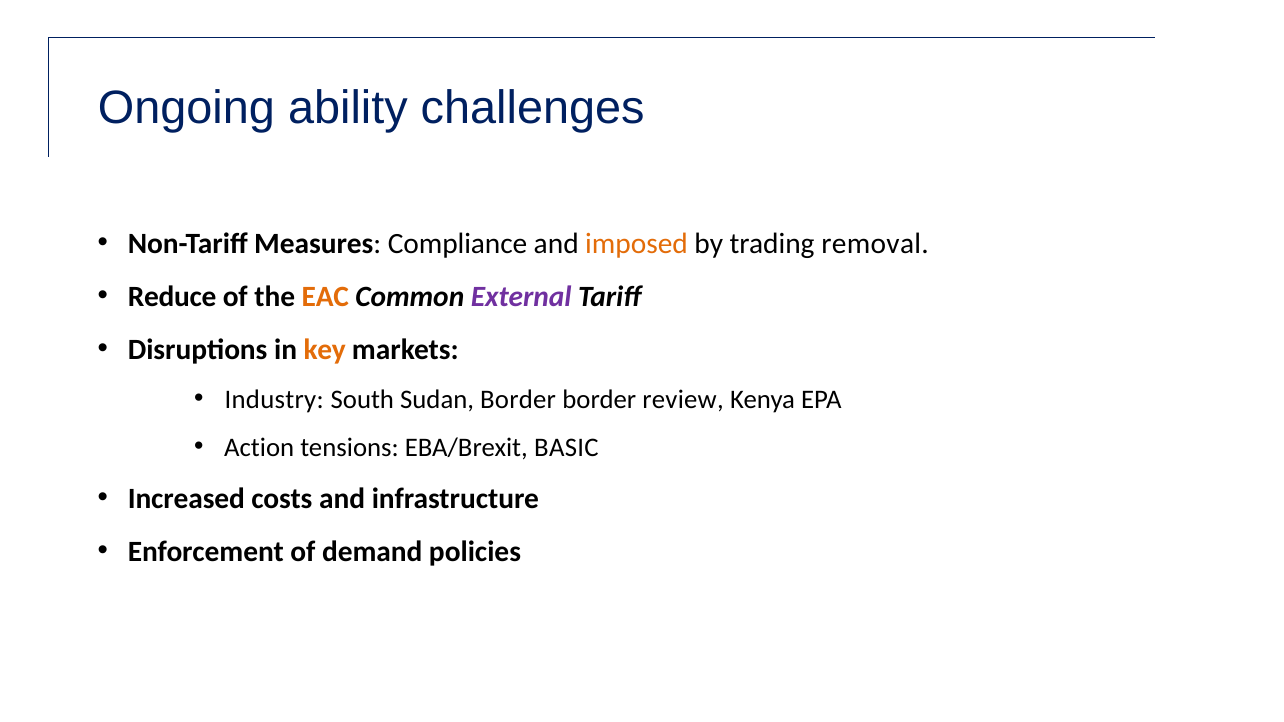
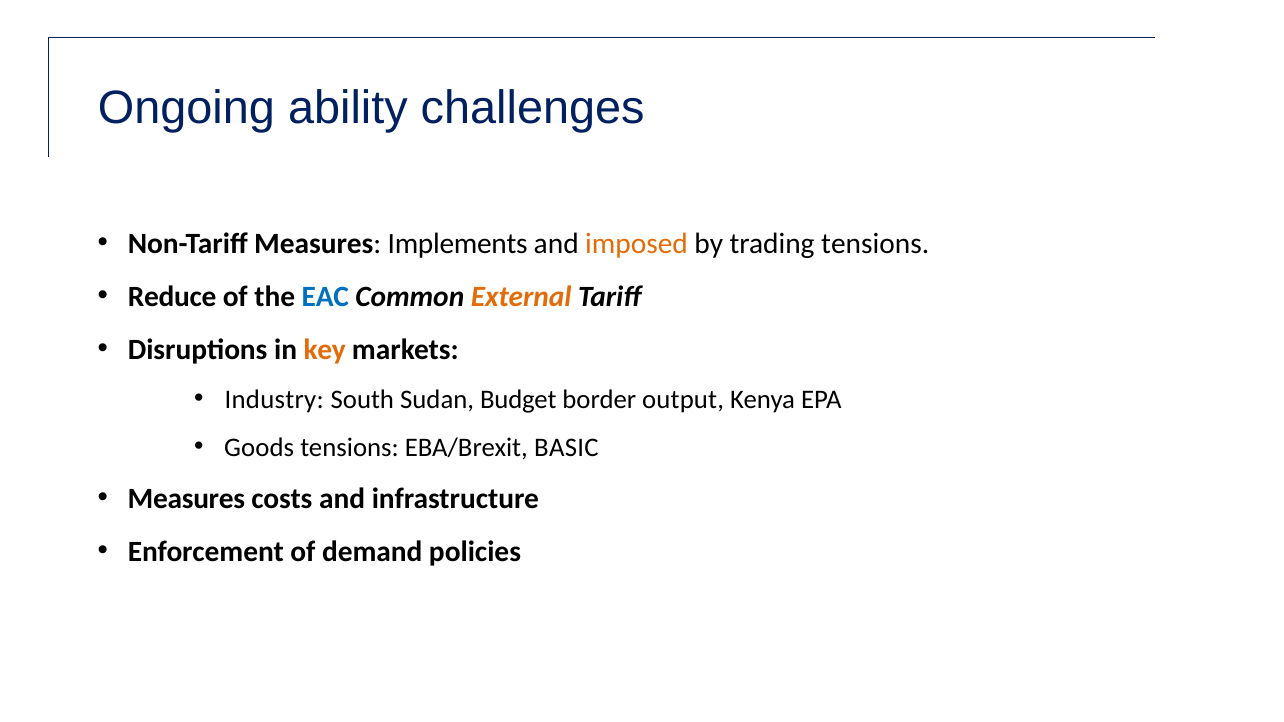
Compliance: Compliance -> Implements
trading removal: removal -> tensions
EAC colour: orange -> blue
External colour: purple -> orange
Sudan Border: Border -> Budget
review: review -> output
Action: Action -> Goods
Increased at (186, 499): Increased -> Measures
